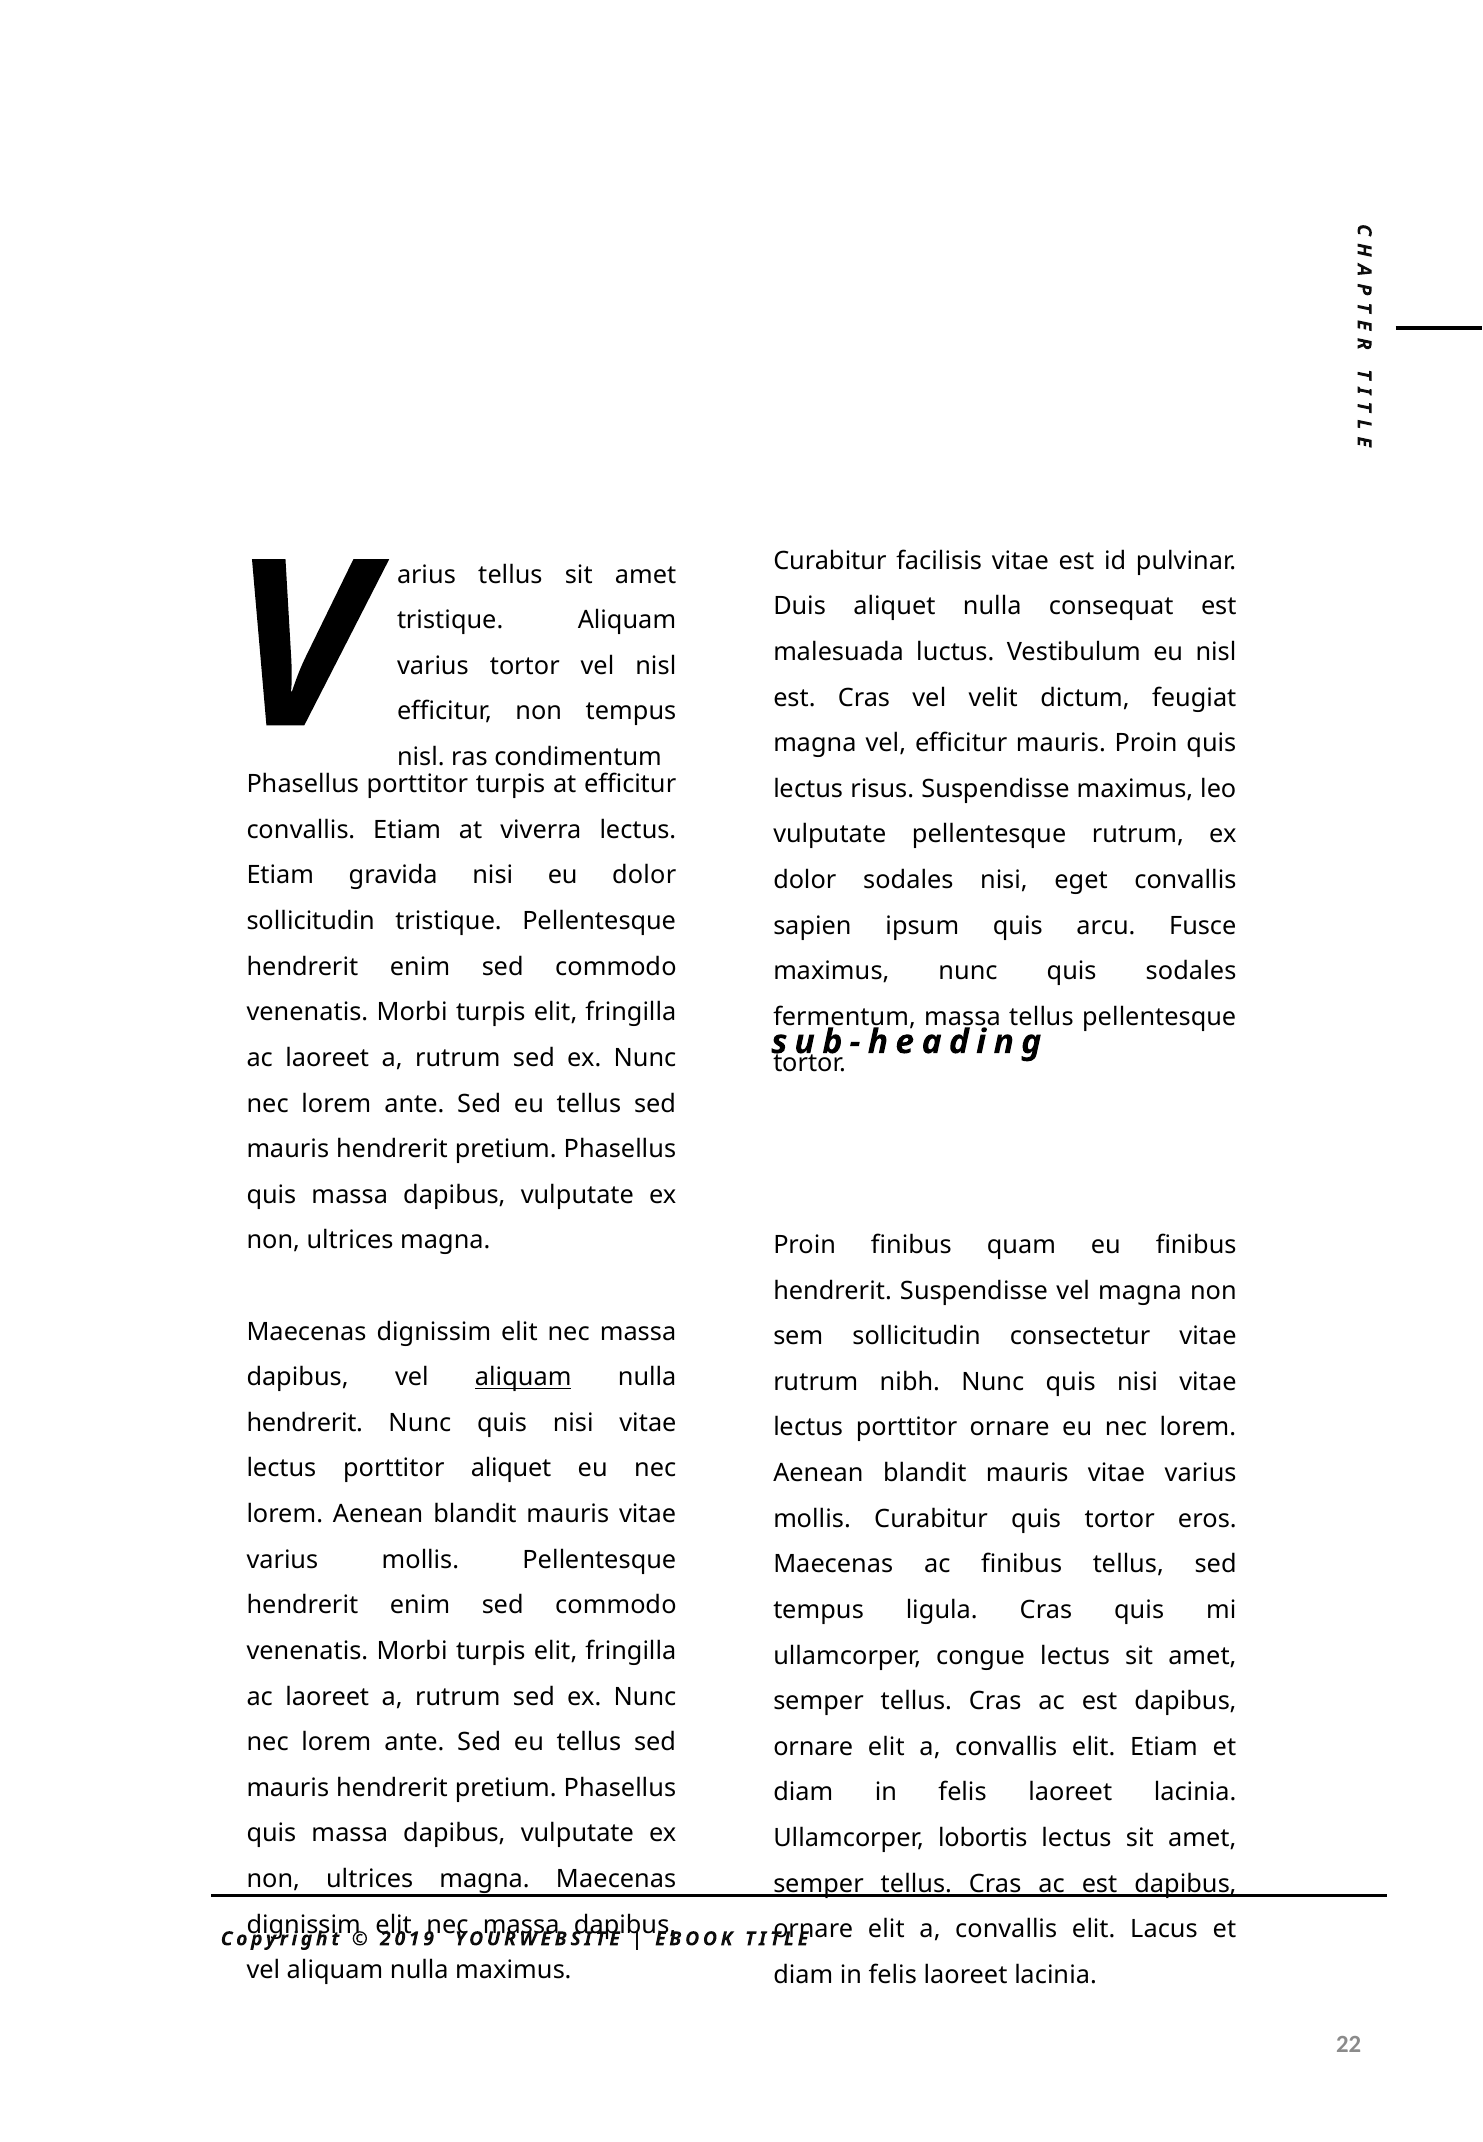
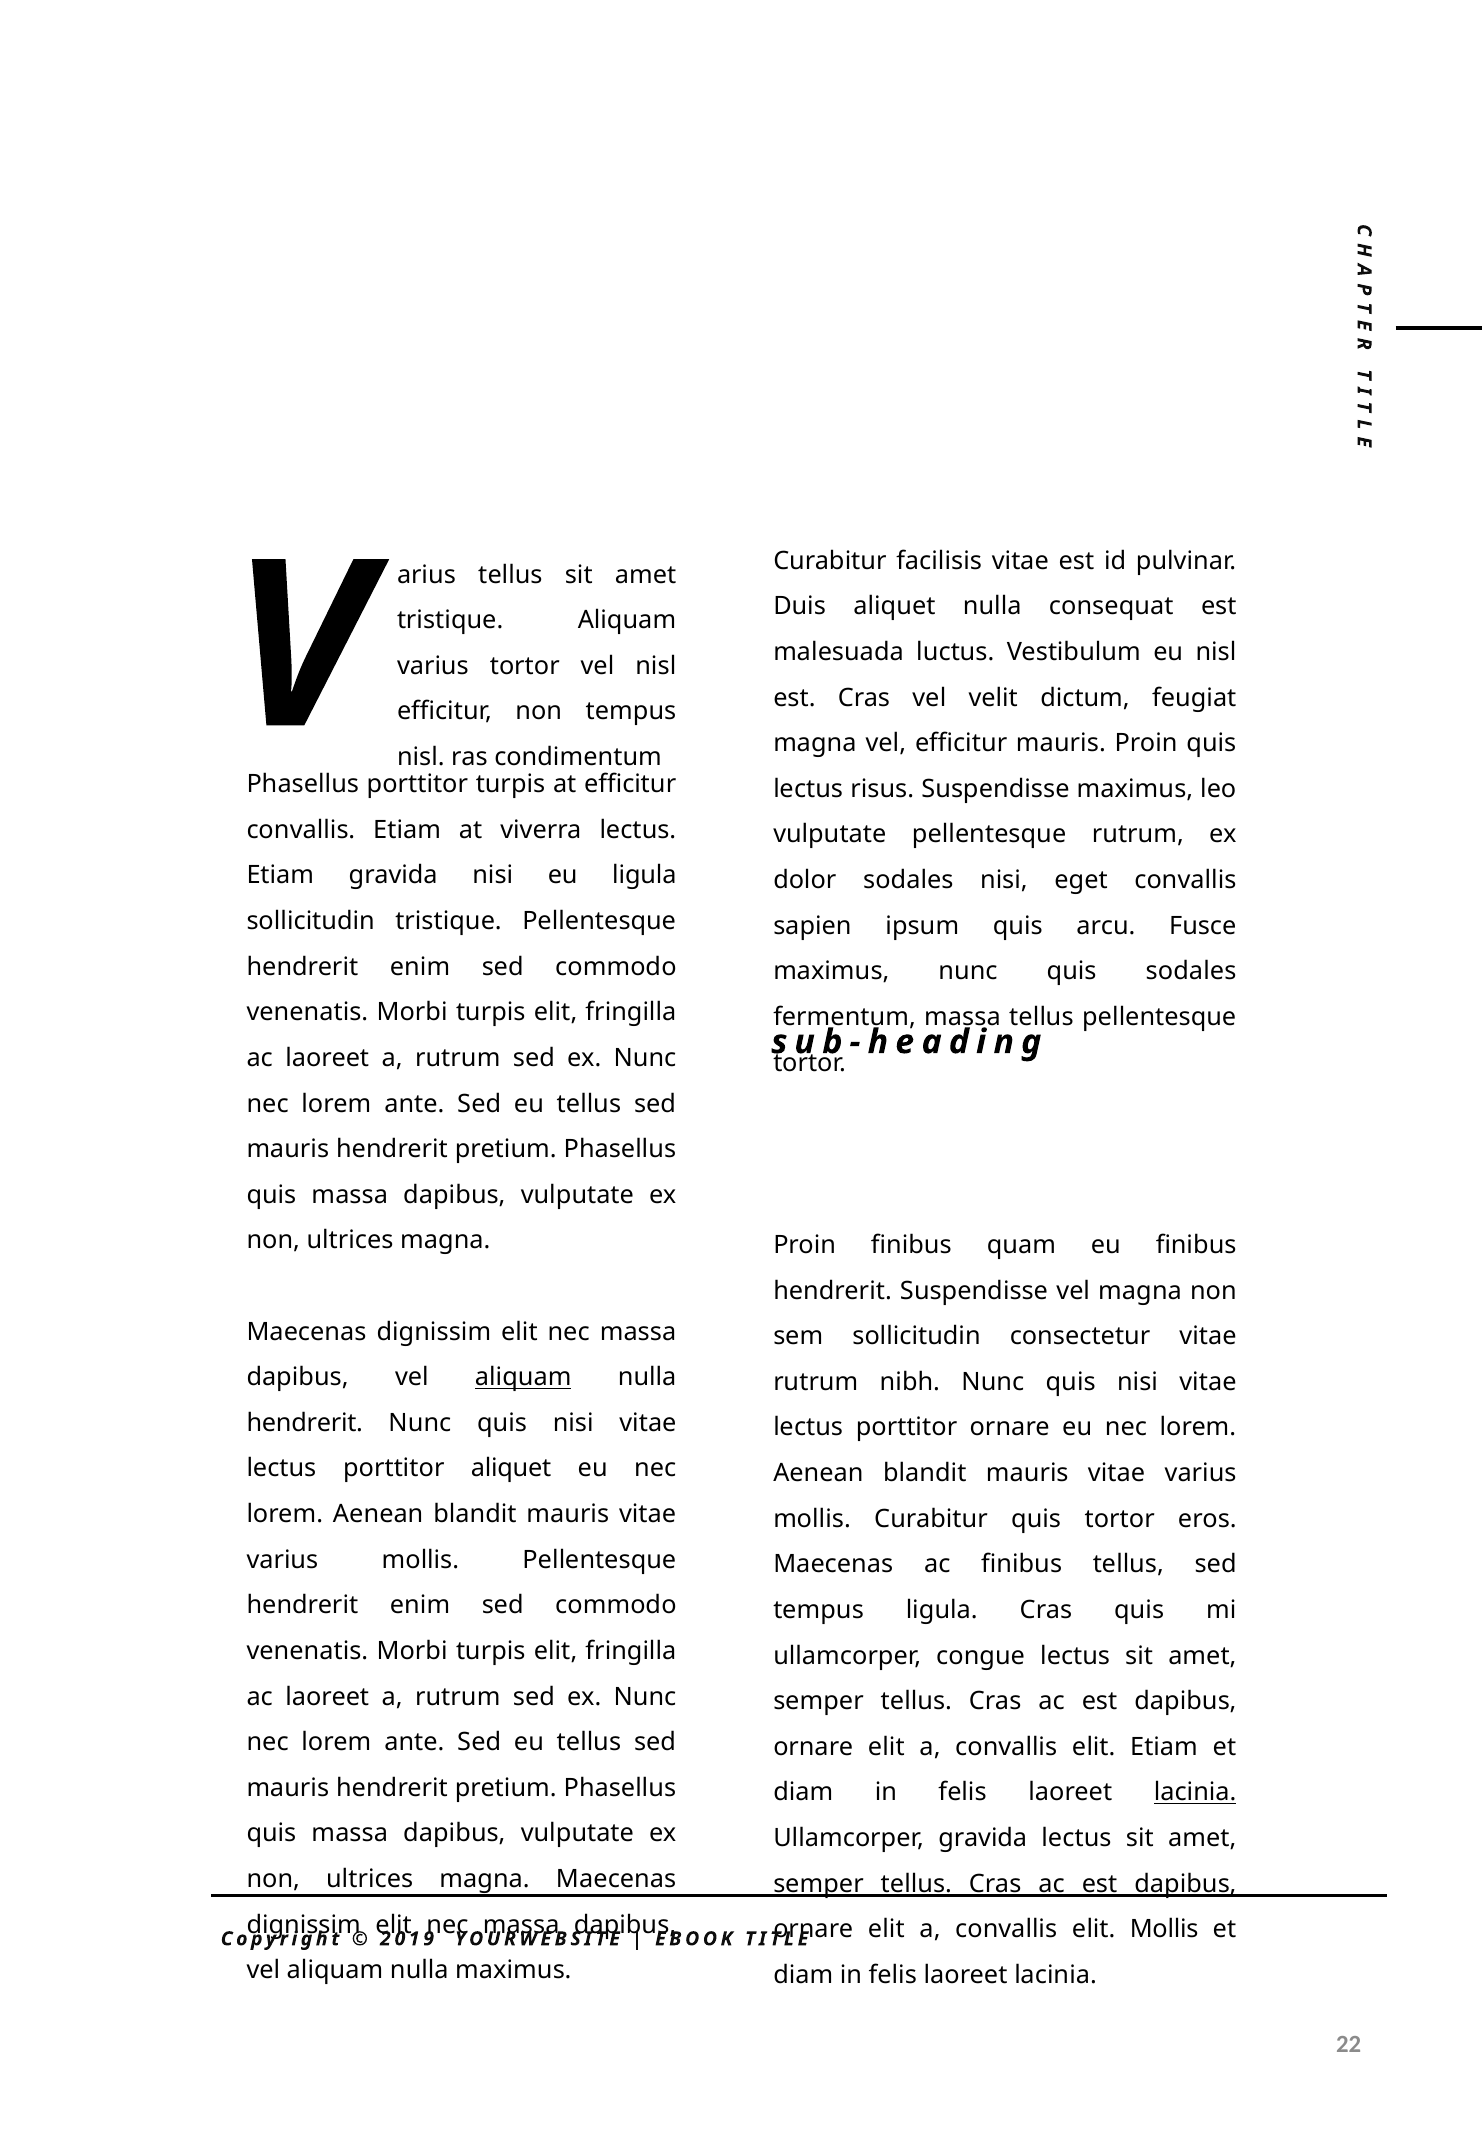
eu dolor: dolor -> ligula
lacinia at (1195, 1793) underline: none -> present
Ullamcorper lobortis: lobortis -> gravida
elit Lacus: Lacus -> Mollis
